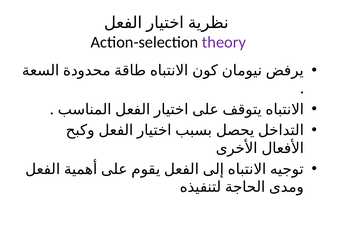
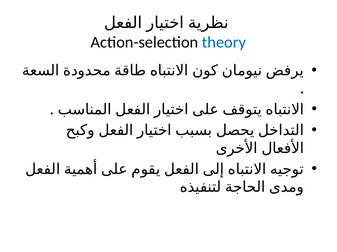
theory colour: purple -> blue
